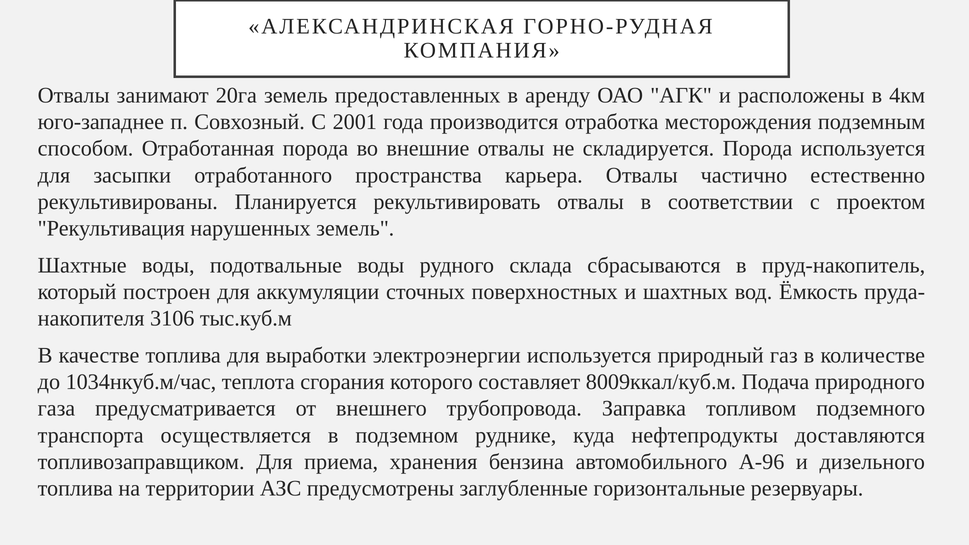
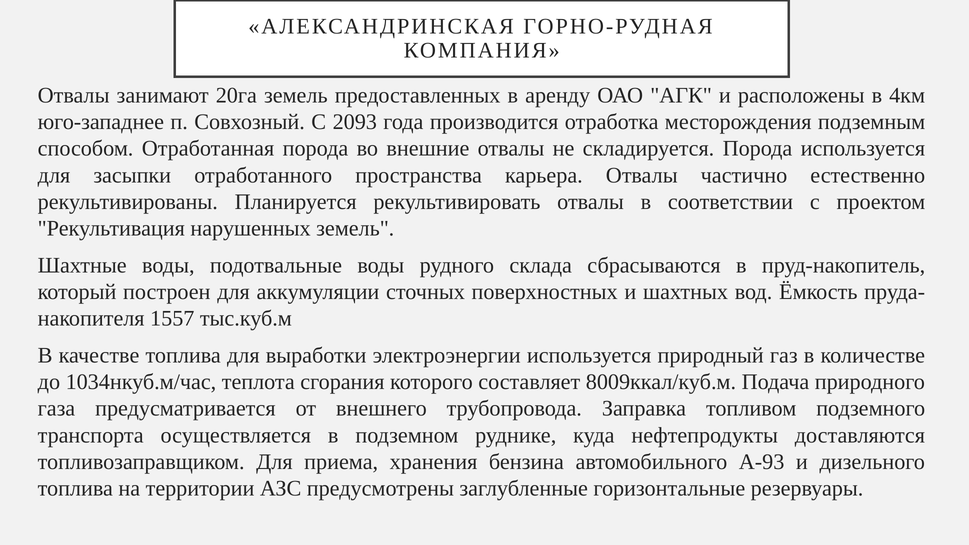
2001: 2001 -> 2093
3106: 3106 -> 1557
А-96: А-96 -> А-93
